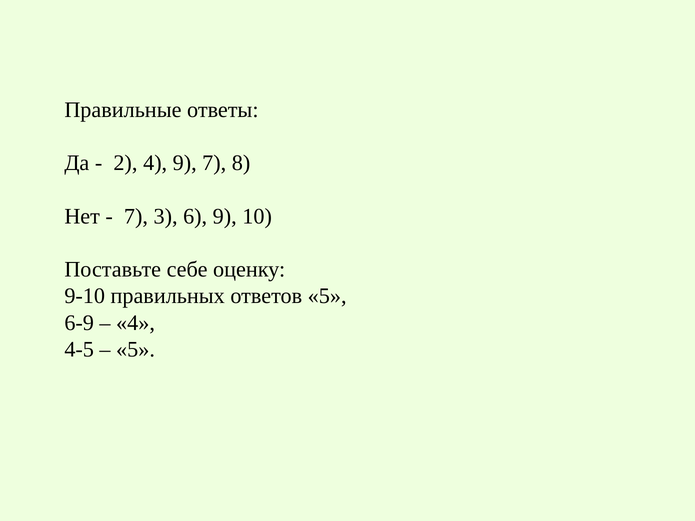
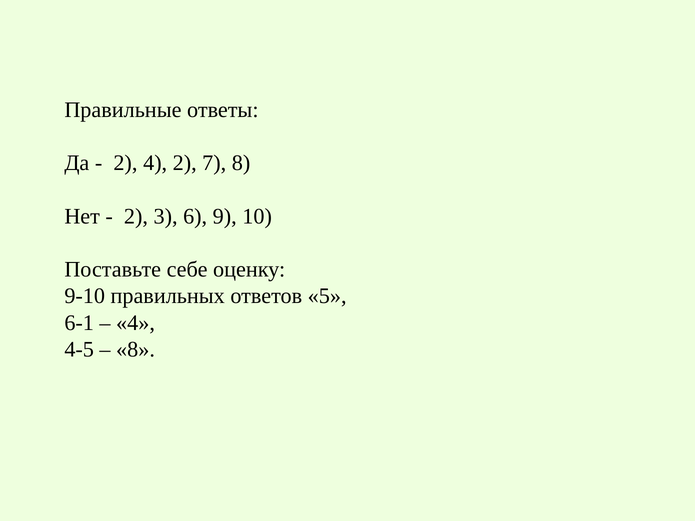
4 9: 9 -> 2
7 at (136, 216): 7 -> 2
6-9: 6-9 -> 6-1
5 at (136, 349): 5 -> 8
